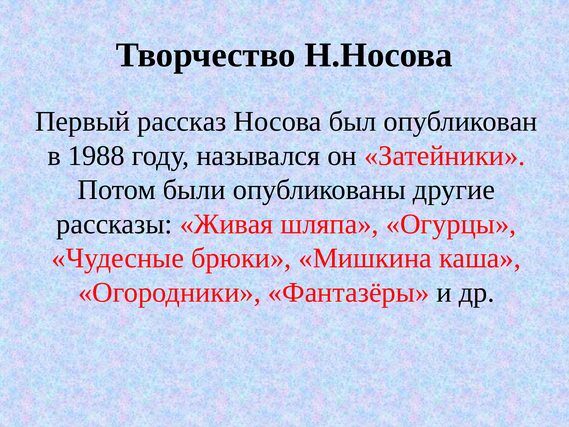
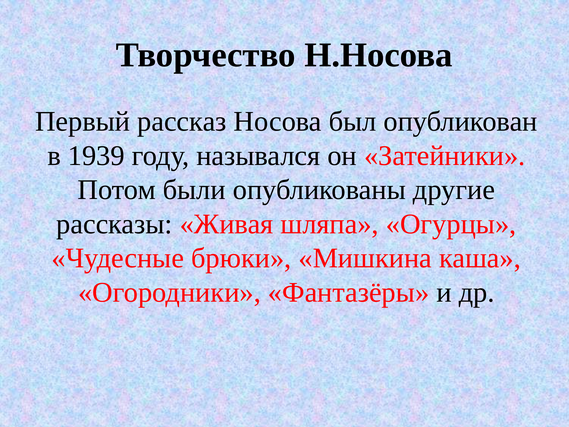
1988: 1988 -> 1939
